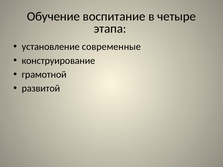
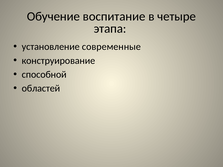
грамотной: грамотной -> способной
развитой: развитой -> областей
